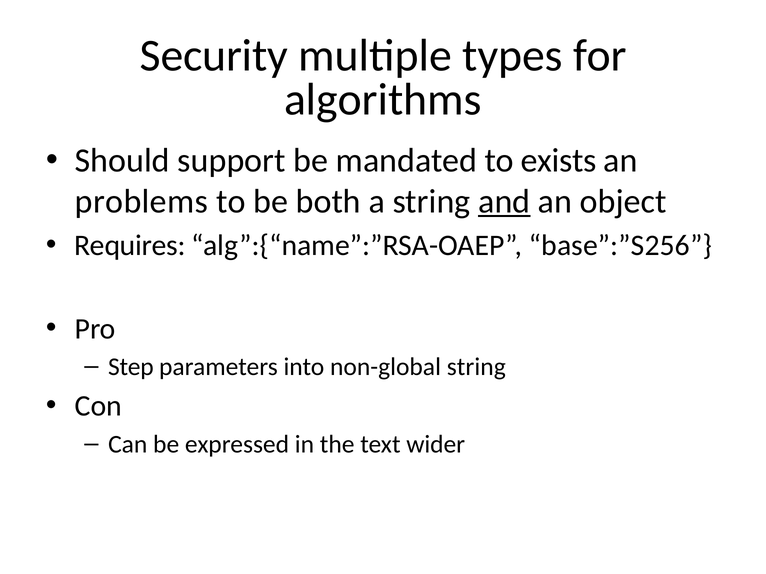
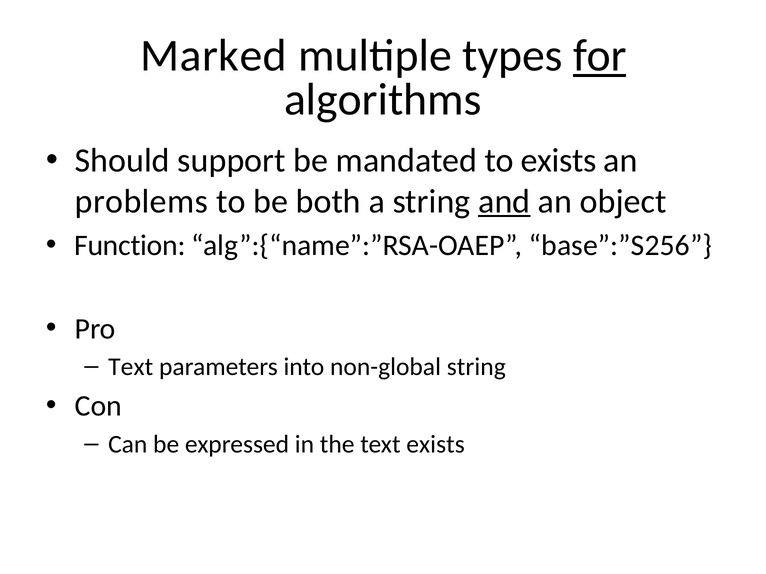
Security: Security -> Marked
for underline: none -> present
Requires: Requires -> Function
Step at (131, 367): Step -> Text
text wider: wider -> exists
